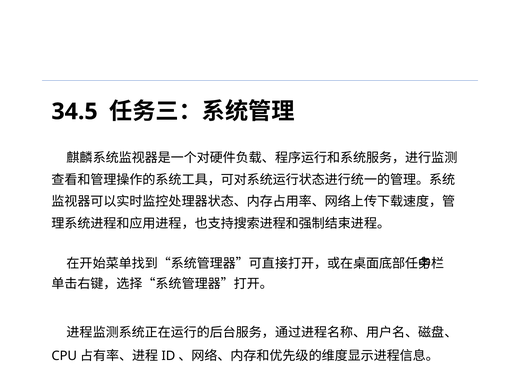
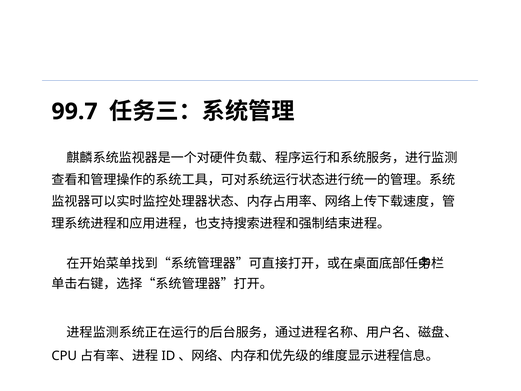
34.5: 34.5 -> 99.7
